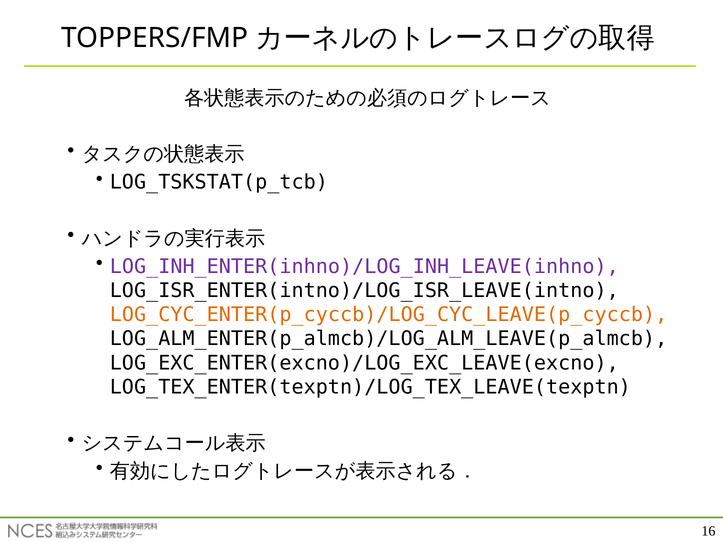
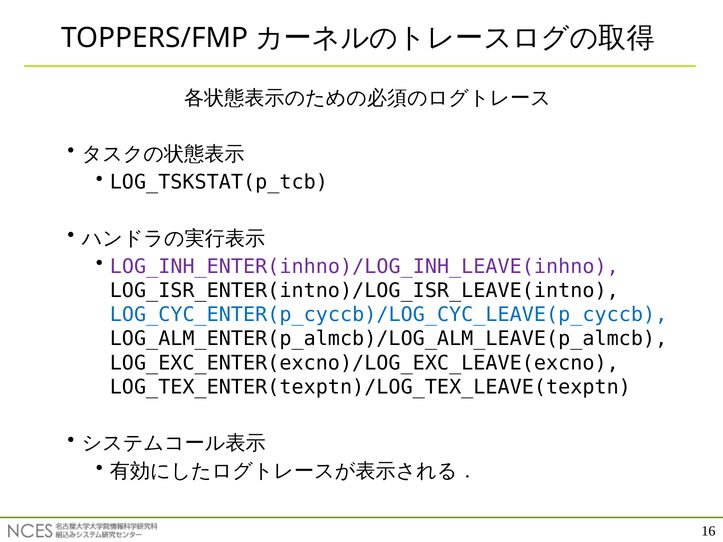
LOG_CYC_ENTER(p_cyccb)/LOG_CYC_LEAVE(p_cyccb colour: orange -> blue
